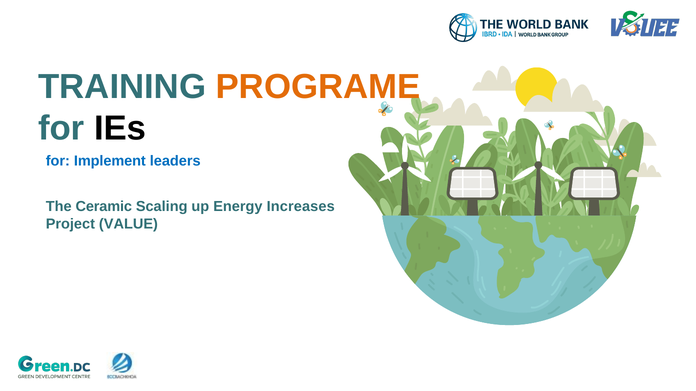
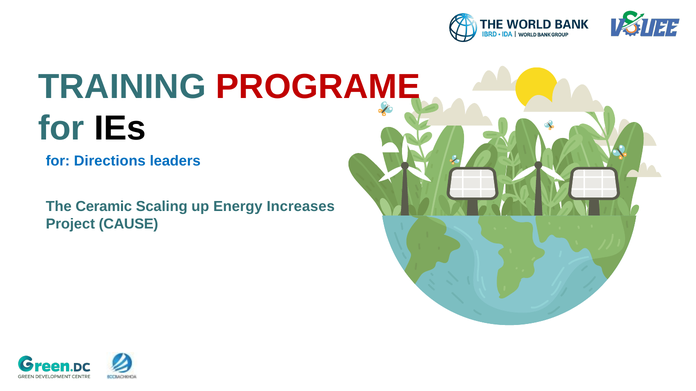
PROGRAME colour: orange -> red
Implement: Implement -> Directions
VALUE: VALUE -> CAUSE
